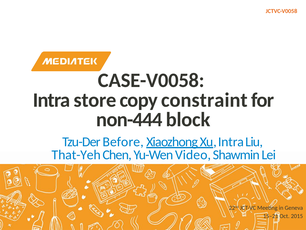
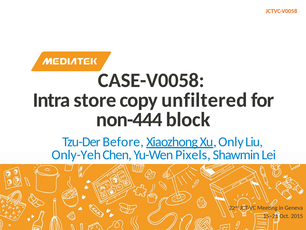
constraint: constraint -> unfiltered
Xu Intra: Intra -> Only
That-Yeh: That-Yeh -> Only-Yeh
Video: Video -> Pixels
